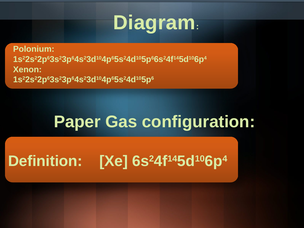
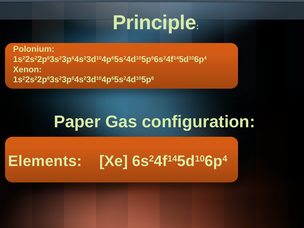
Diagram: Diagram -> Principle
Definition: Definition -> Elements
